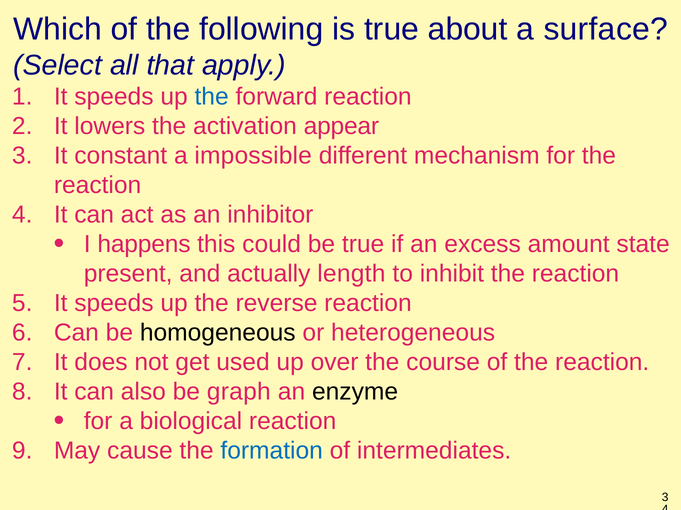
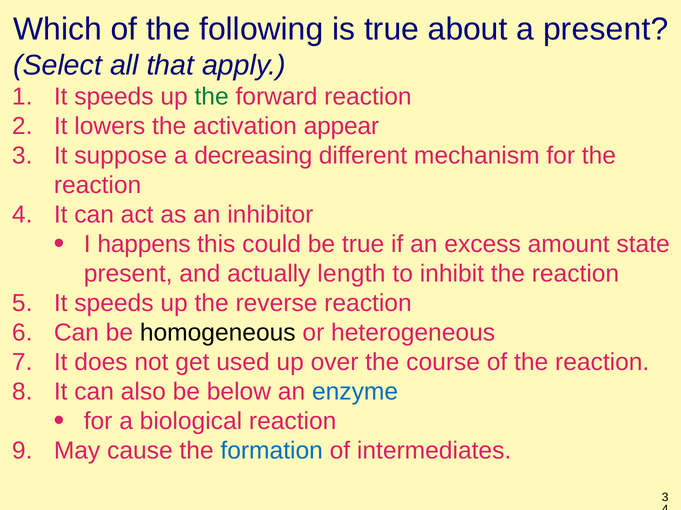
a surface: surface -> present
the at (212, 97) colour: blue -> green
constant: constant -> suppose
impossible: impossible -> decreasing
graph: graph -> below
enzyme colour: black -> blue
